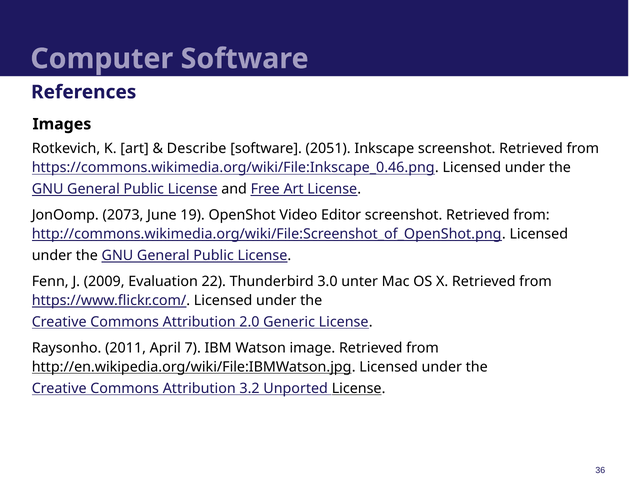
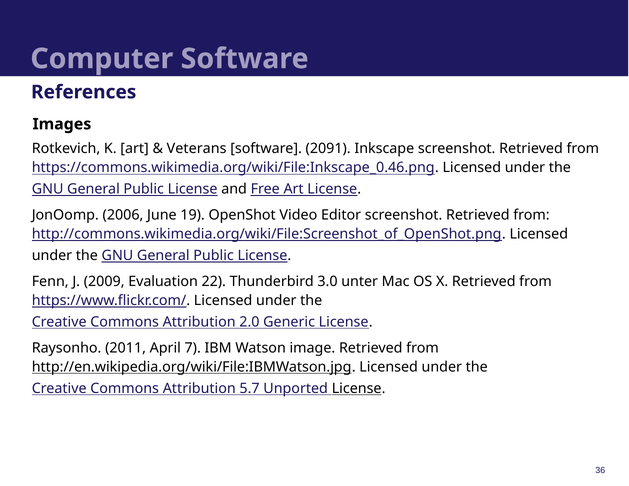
Describe: Describe -> Veterans
2051: 2051 -> 2091
2073: 2073 -> 2006
3.2: 3.2 -> 5.7
